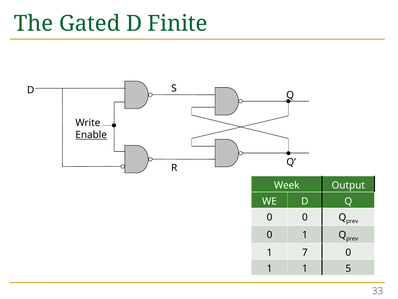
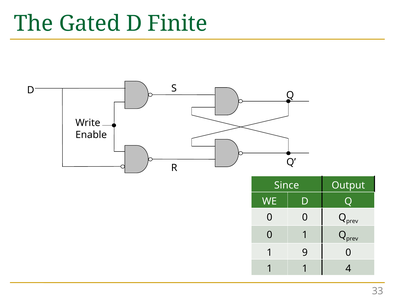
Enable underline: present -> none
Week: Week -> Since
7: 7 -> 9
5: 5 -> 4
